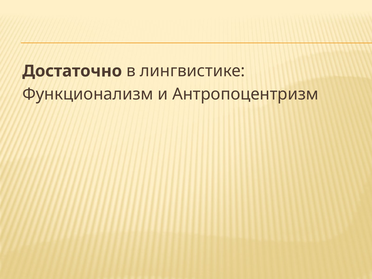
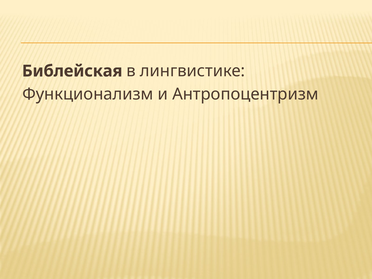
Достаточно: Достаточно -> Библейская
